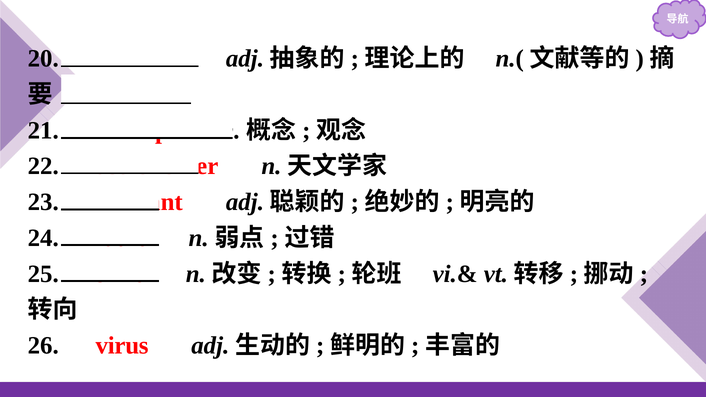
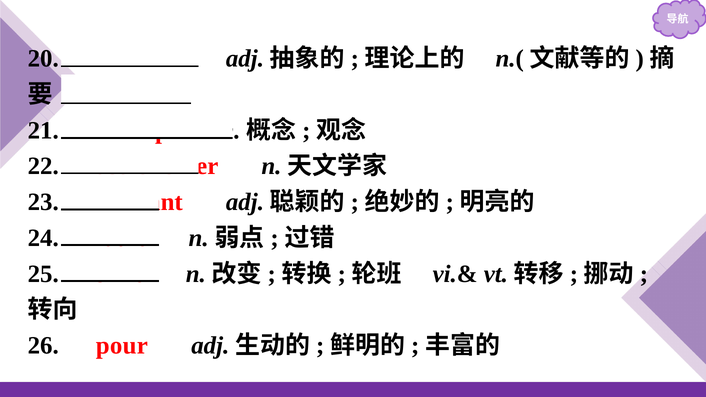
virus: virus -> pour
